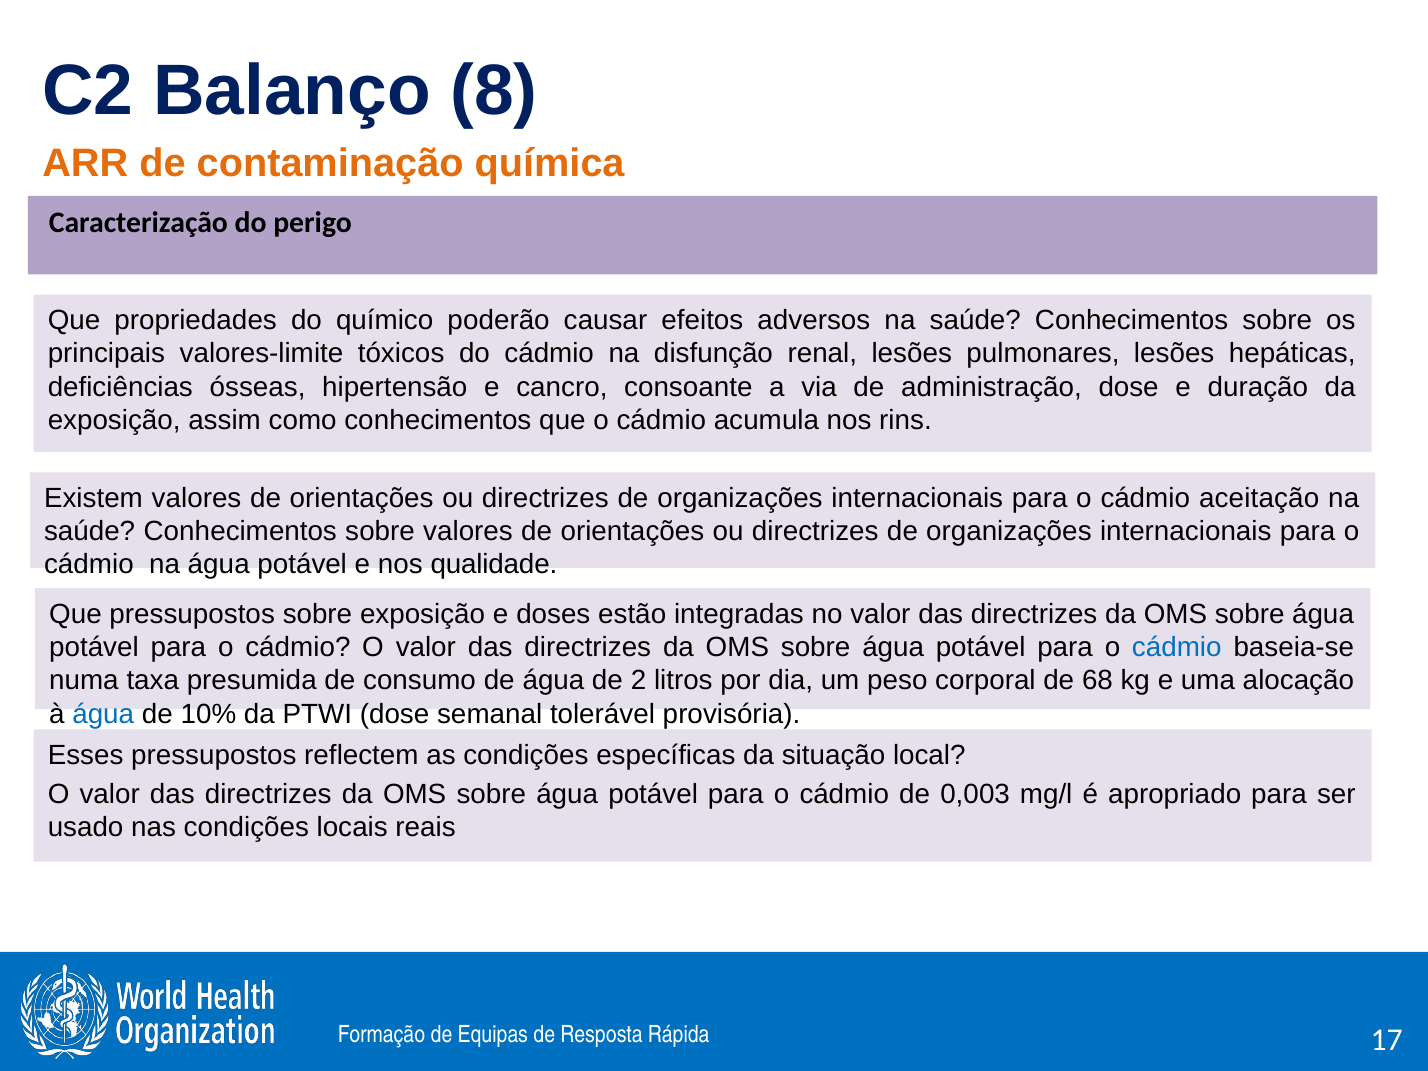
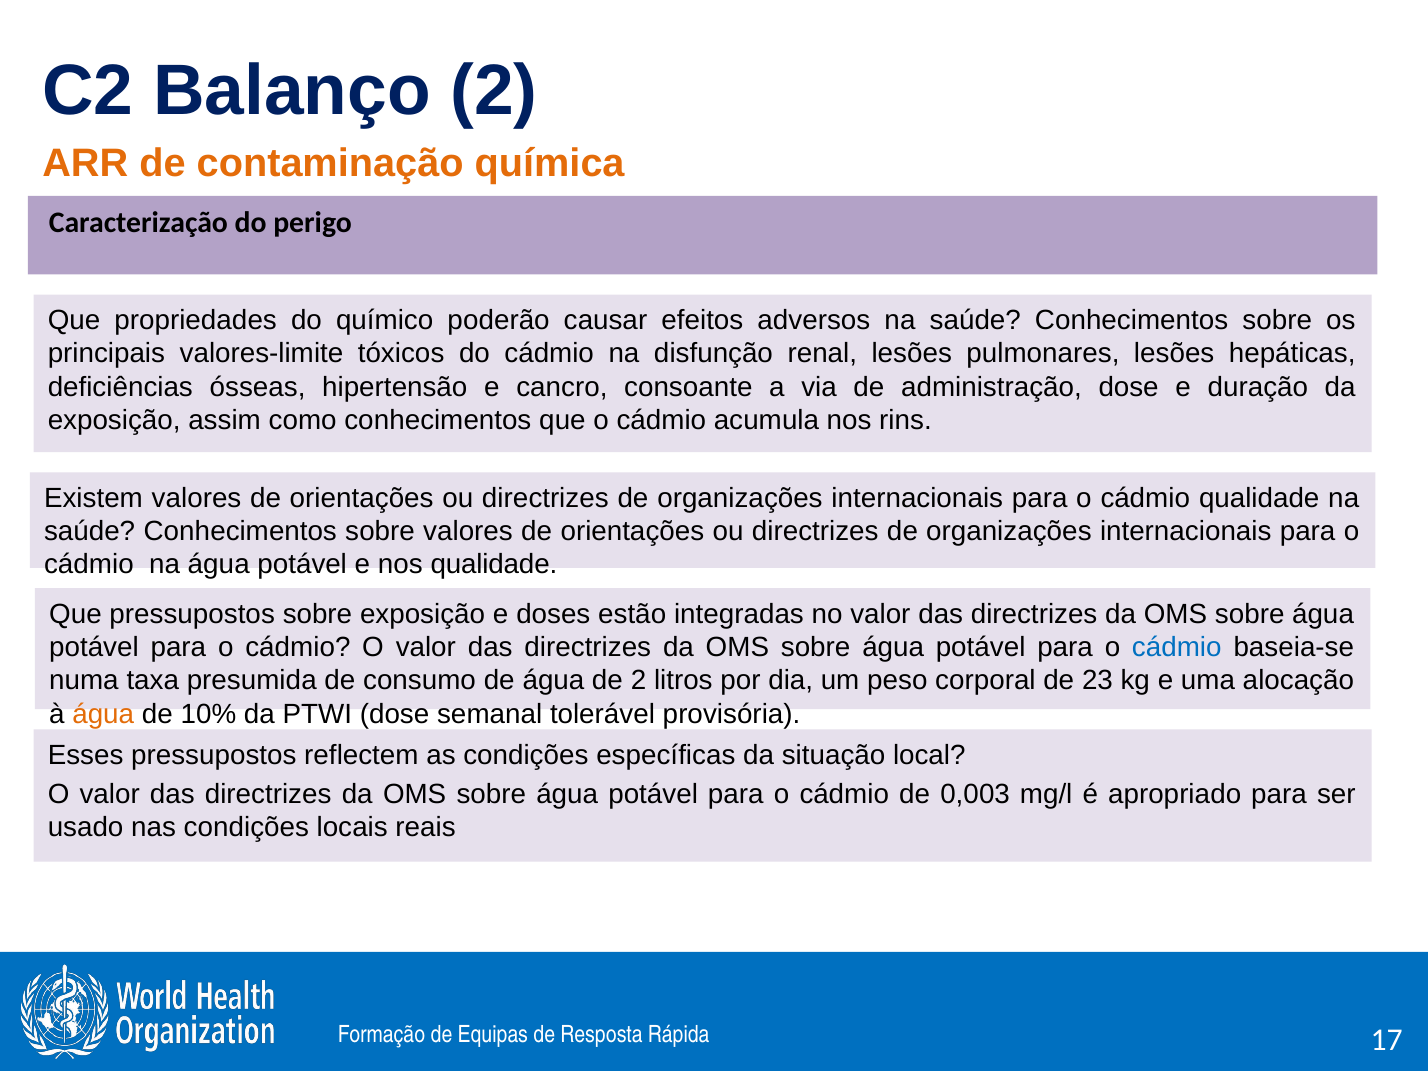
Balanço 8: 8 -> 2
cádmio aceitação: aceitação -> qualidade
68: 68 -> 23
água at (103, 714) colour: blue -> orange
